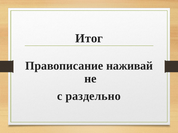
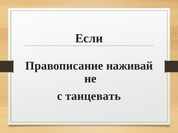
Итог: Итог -> Если
раздельно: раздельно -> танцевать
